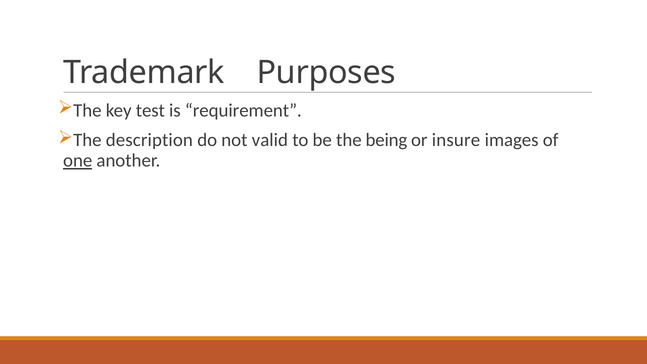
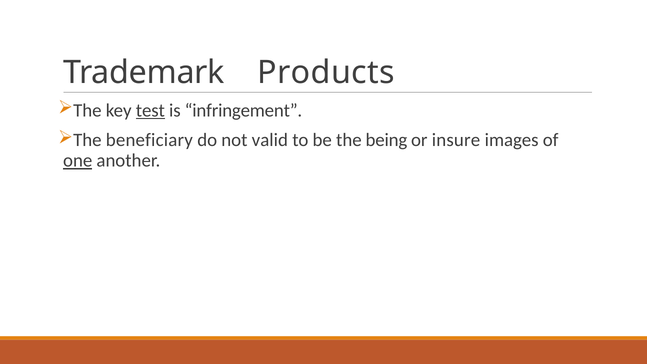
Purposes: Purposes -> Products
test underline: none -> present
requirement: requirement -> infringement
description: description -> beneficiary
